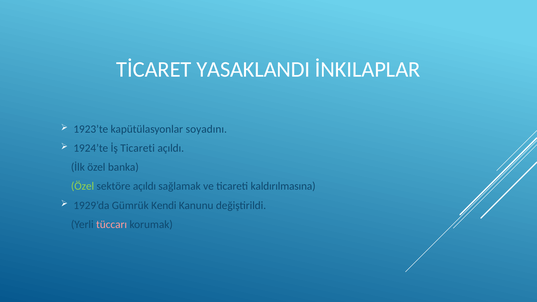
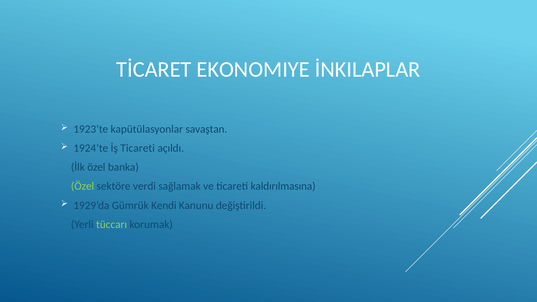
YASAKLANDI: YASAKLANDI -> EKONOMIYE
soyadını: soyadını -> savaştan
sektöre açıldı: açıldı -> verdi
tüccarı colour: pink -> light green
